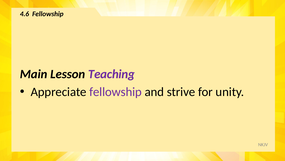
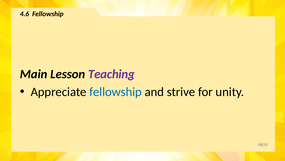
fellowship at (116, 92) colour: purple -> blue
